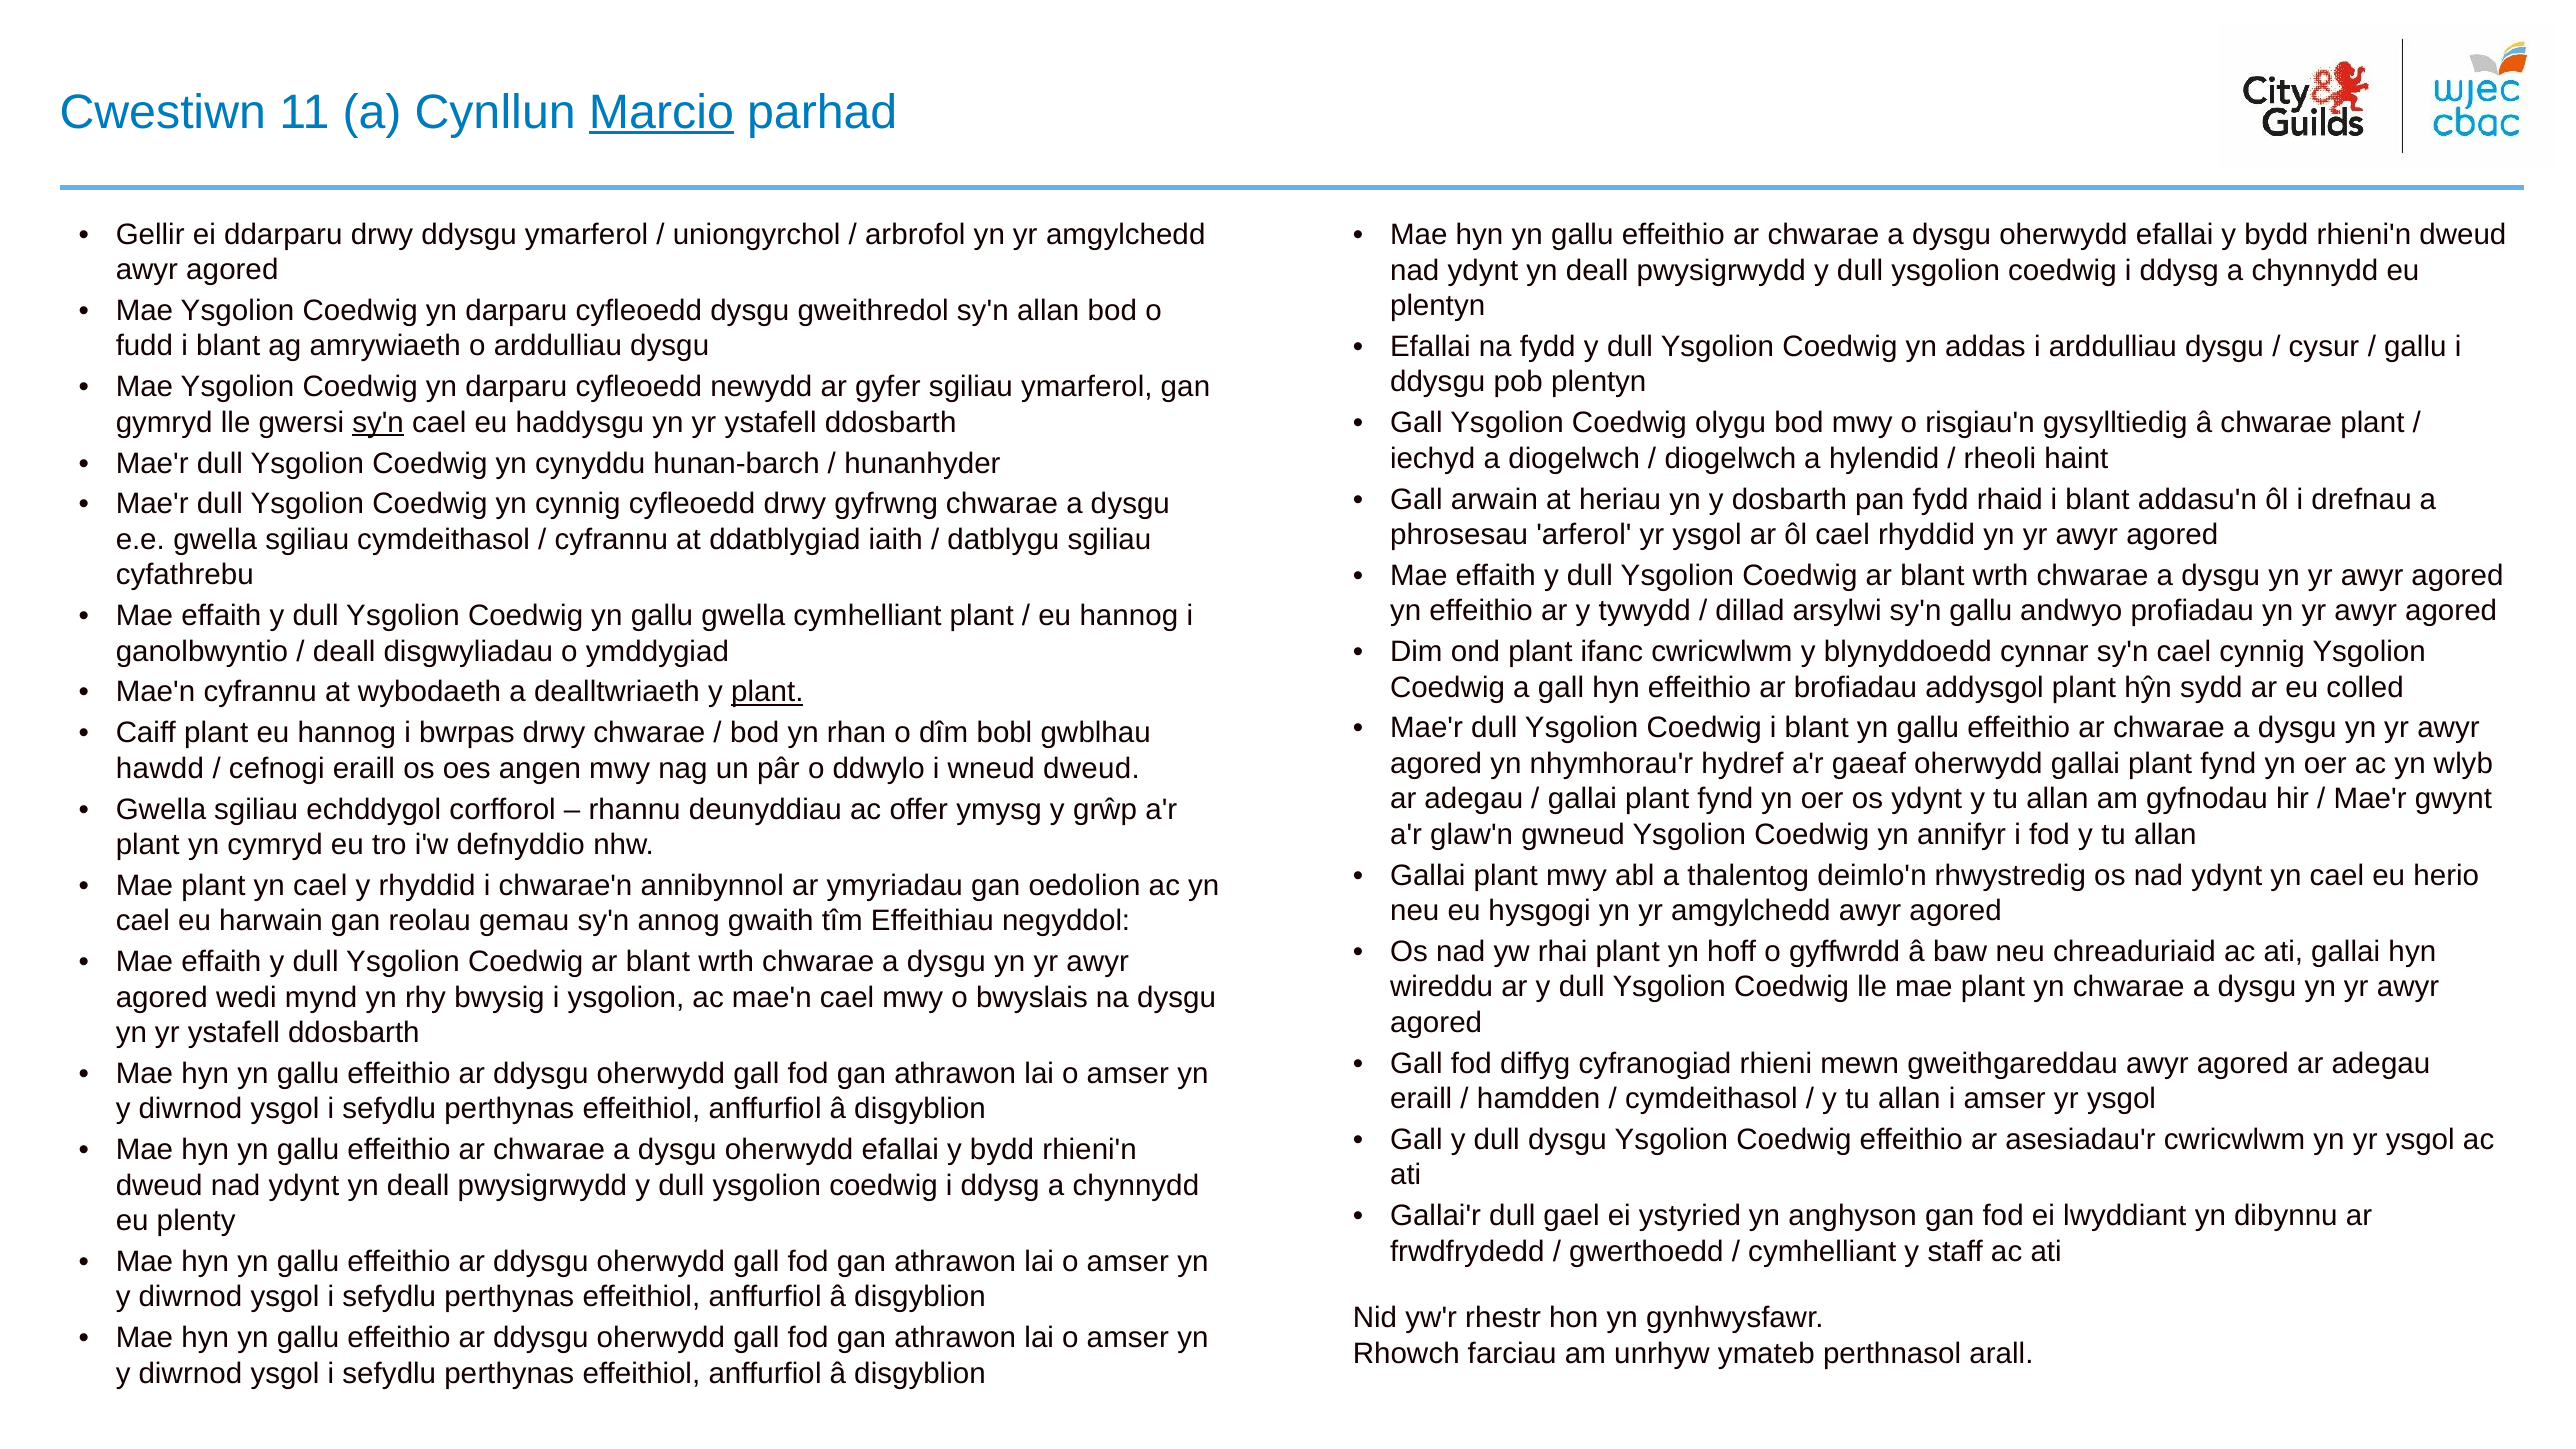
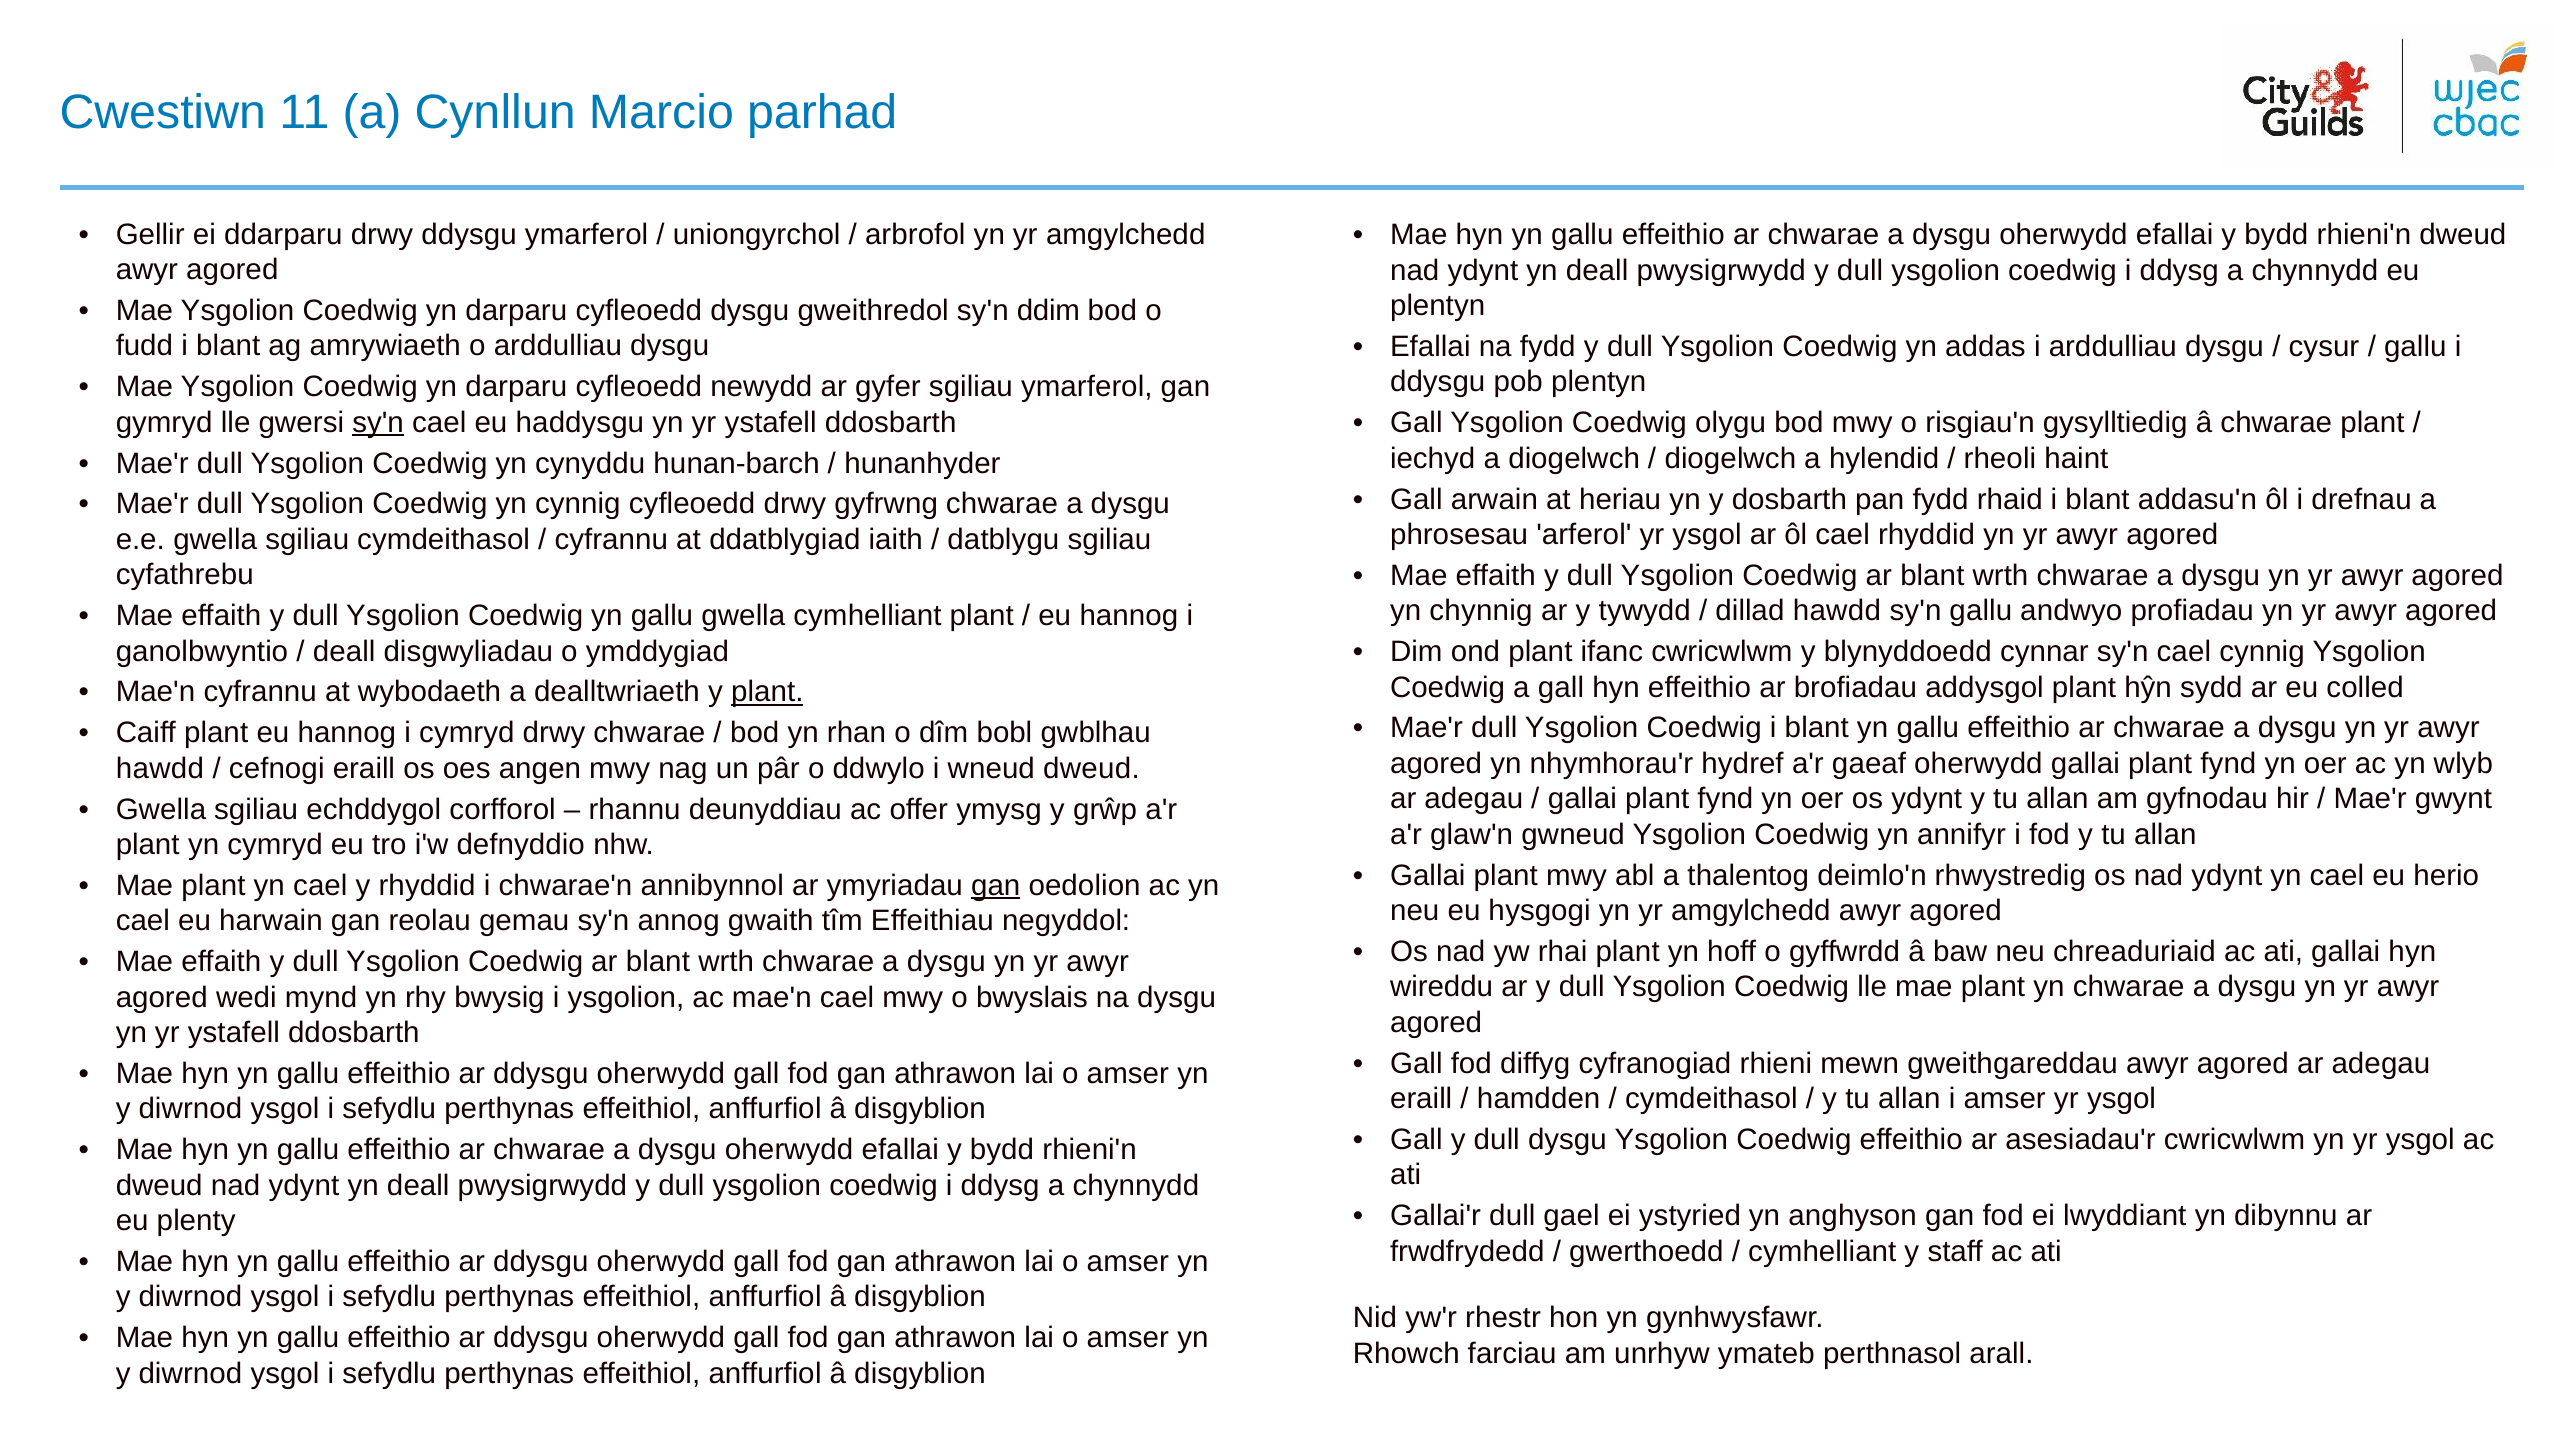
Marcio underline: present -> none
sy'n allan: allan -> ddim
yn effeithio: effeithio -> chynnig
dillad arsylwi: arsylwi -> hawdd
i bwrpas: bwrpas -> cymryd
gan at (996, 886) underline: none -> present
